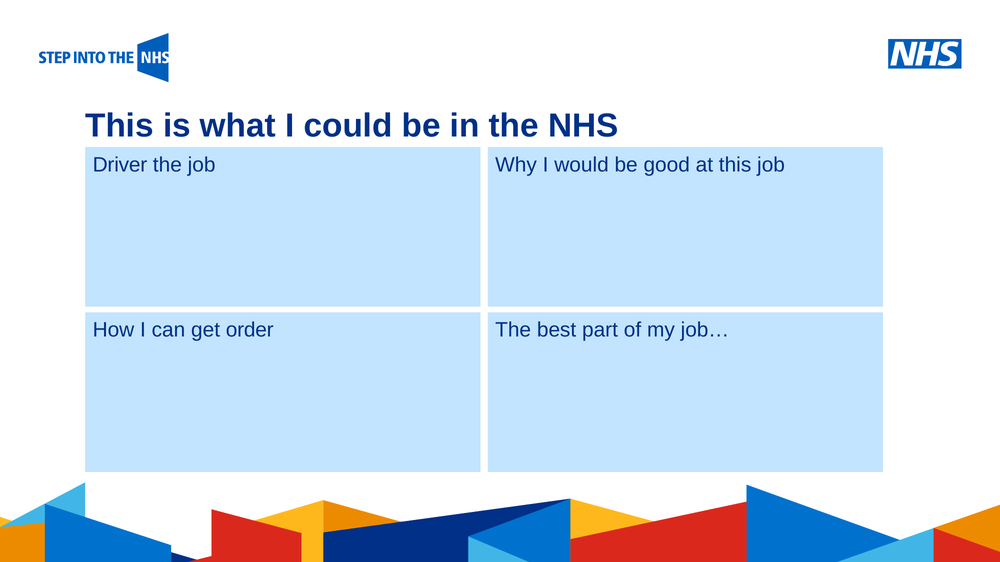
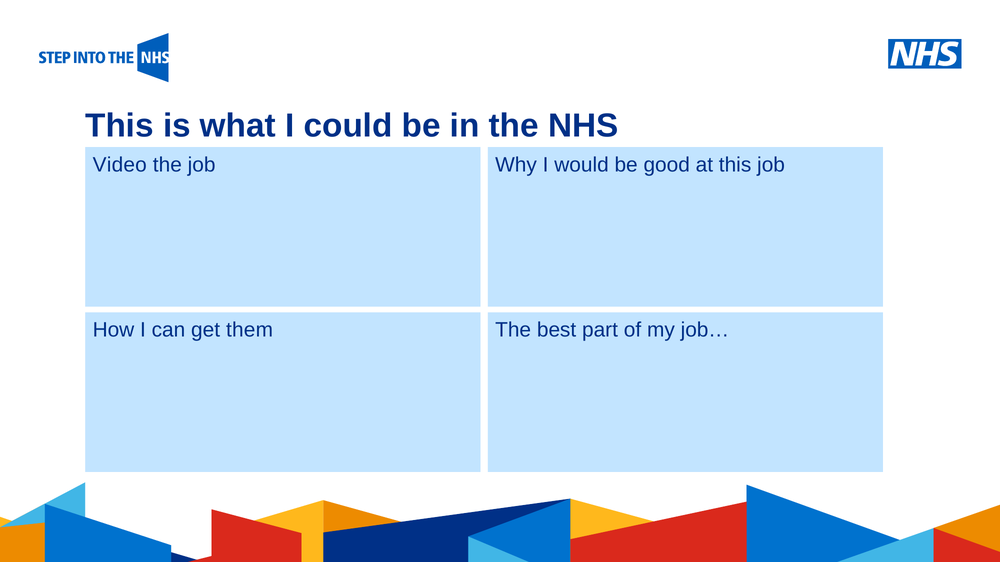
Driver: Driver -> Video
order: order -> them
